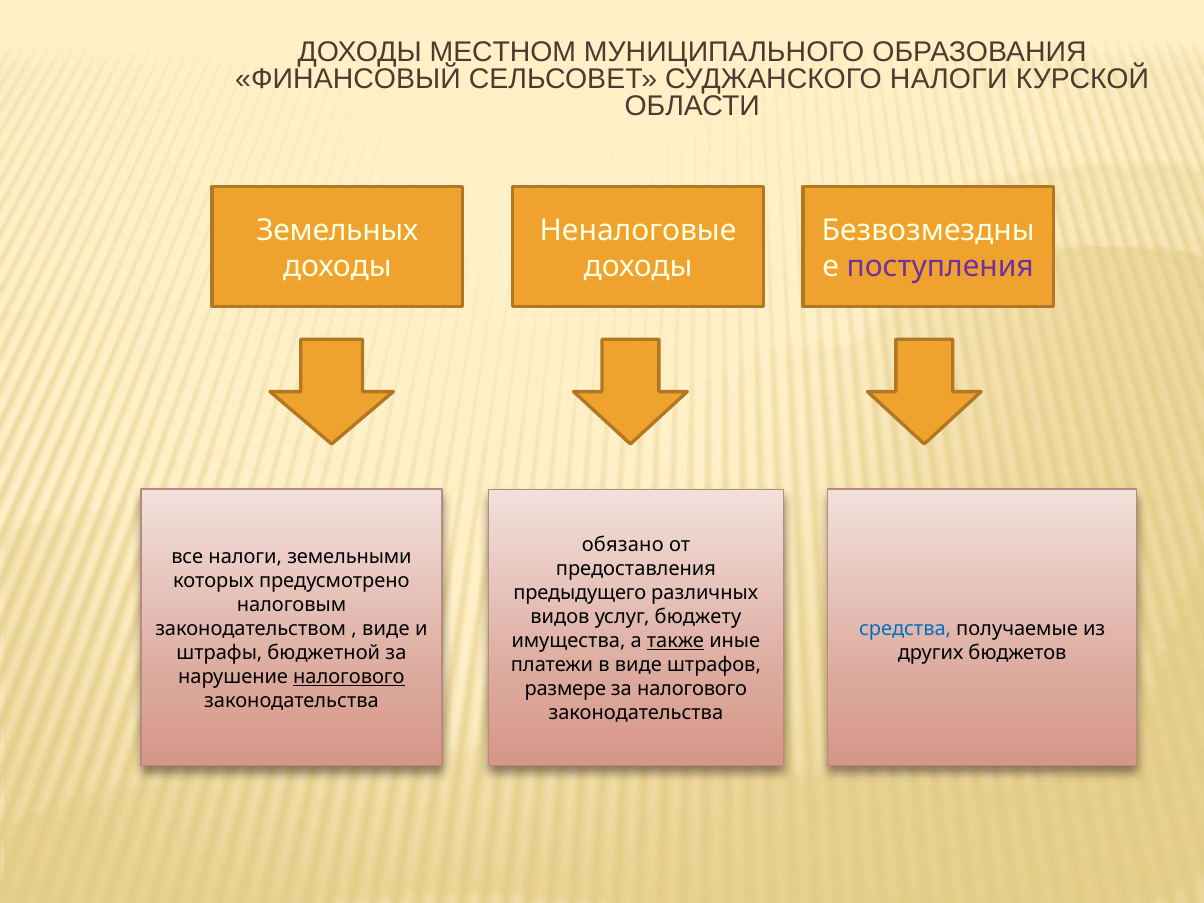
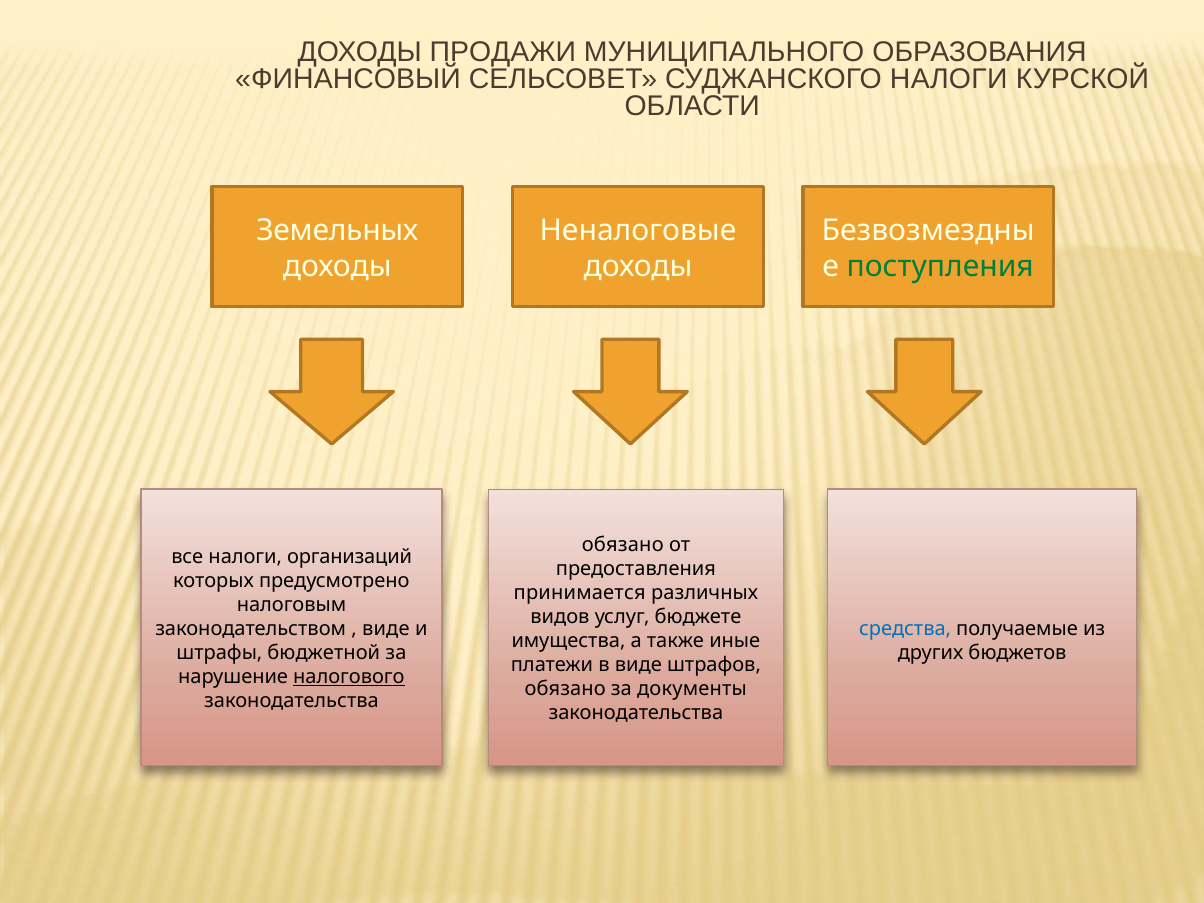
МЕСТНОМ: МЕСТНОМ -> ПРОДАЖИ
поступления colour: purple -> green
земельными: земельными -> организаций
предыдущего: предыдущего -> принимается
бюджету: бюджету -> бюджете
также underline: present -> none
размере at (565, 689): размере -> обязано
за налогового: налогового -> документы
